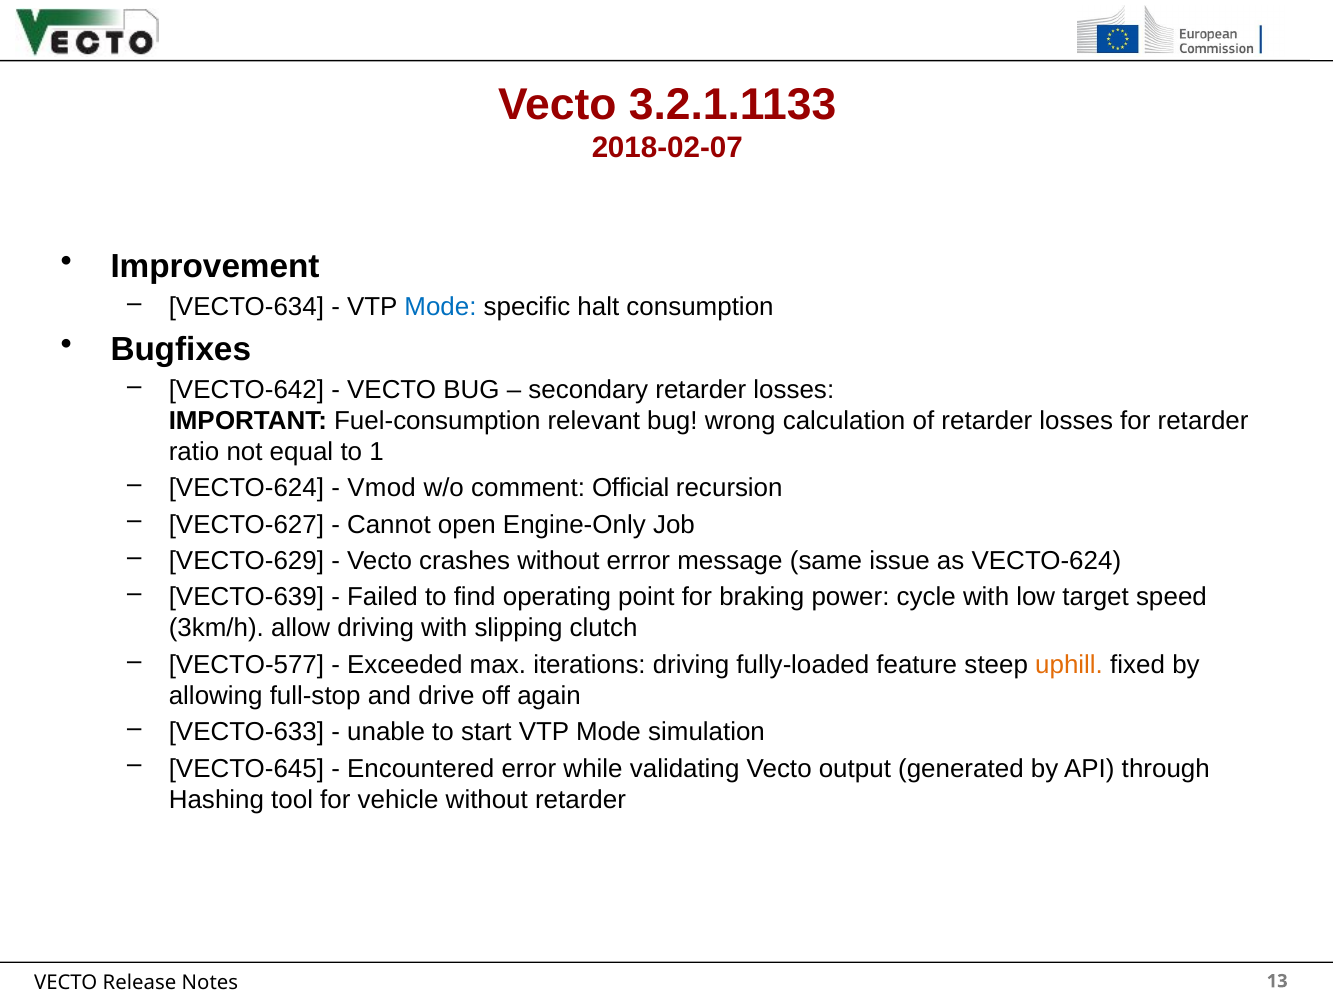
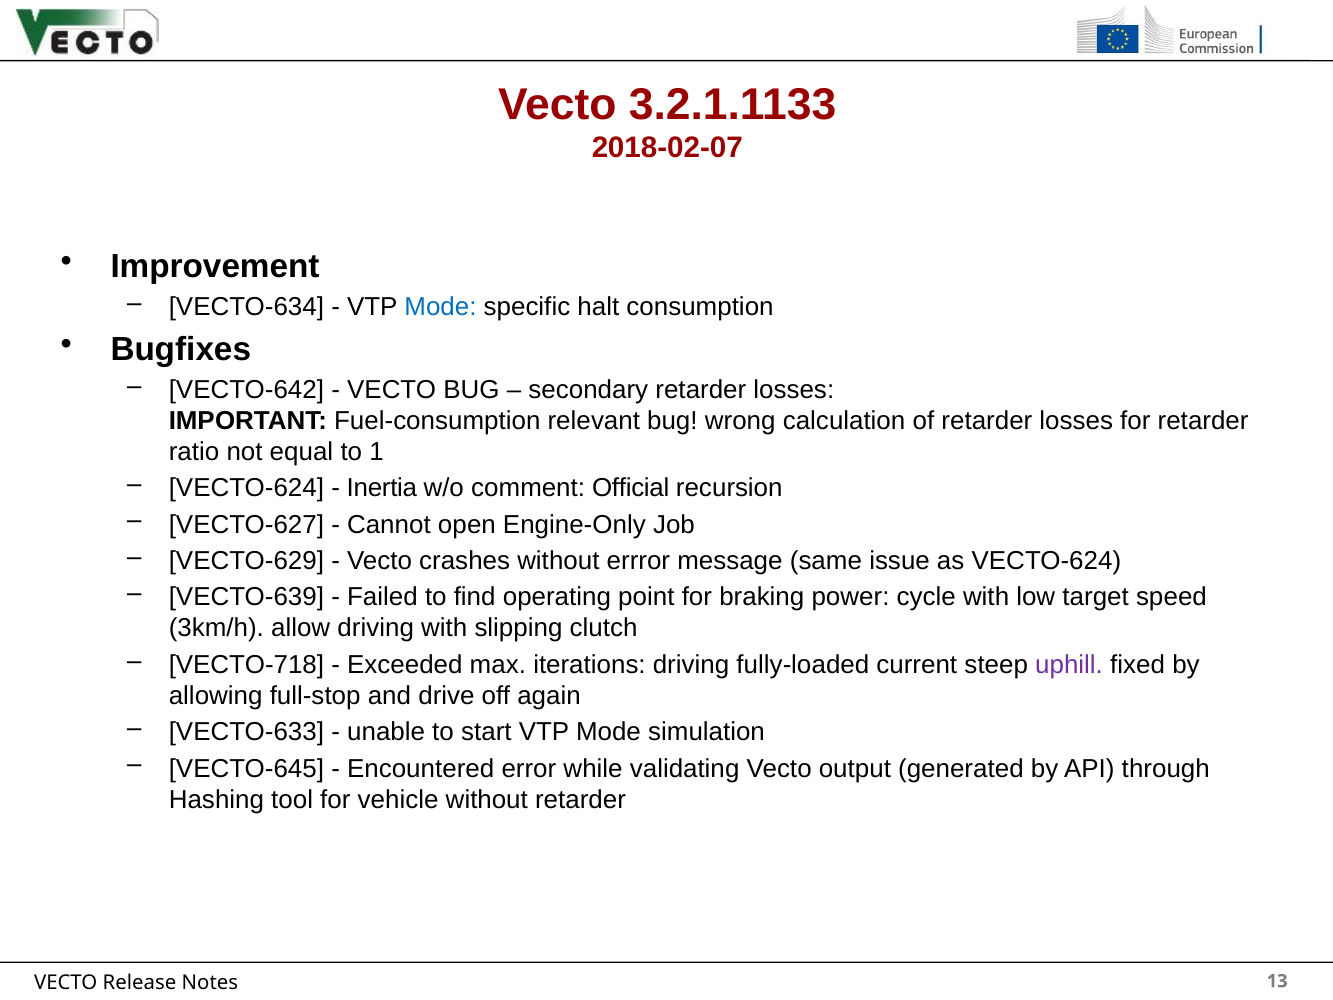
Vmod: Vmod -> Inertia
VECTO-577: VECTO-577 -> VECTO-718
feature: feature -> current
uphill colour: orange -> purple
